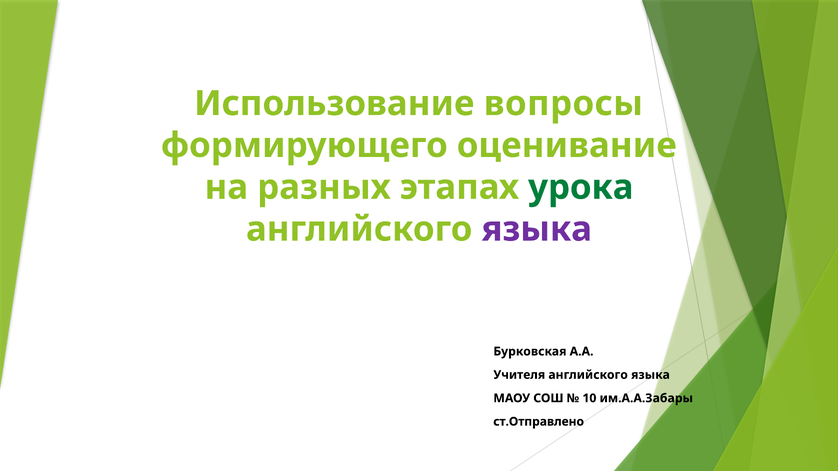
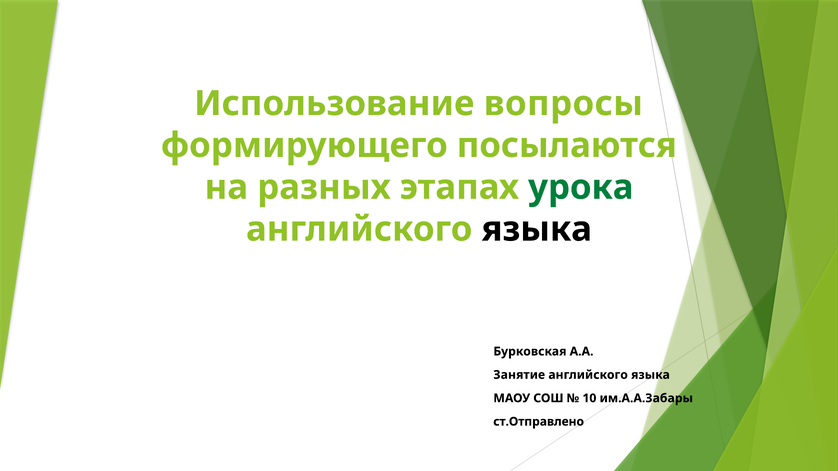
оценивание: оценивание -> посылаются
языка at (537, 229) colour: purple -> black
Учителя: Учителя -> Занятие
